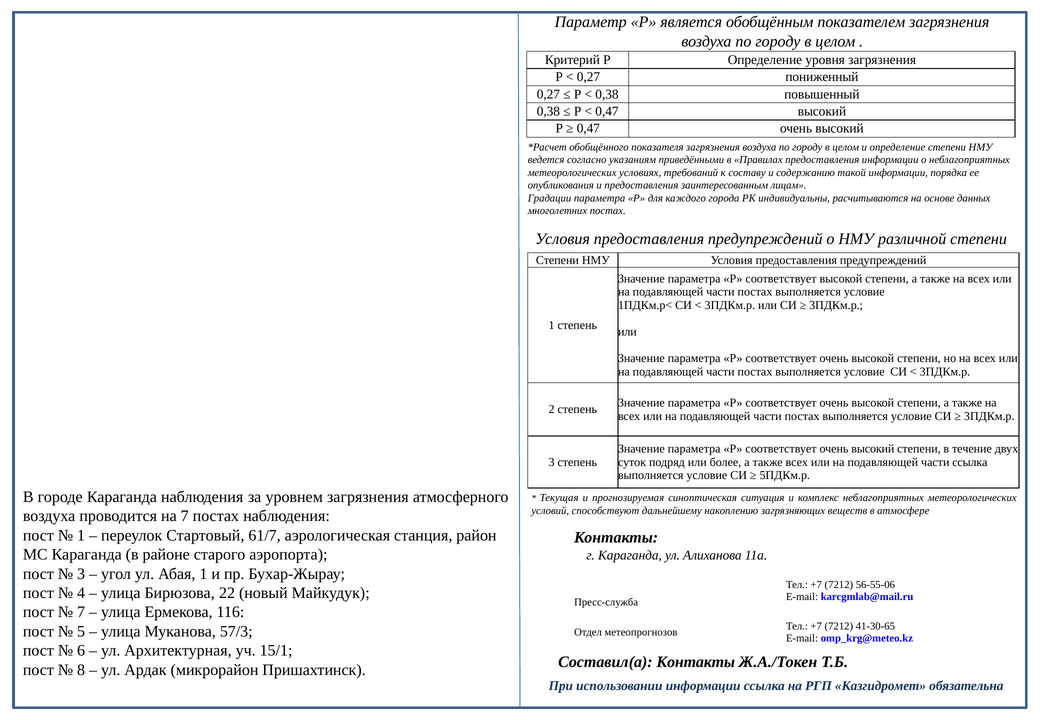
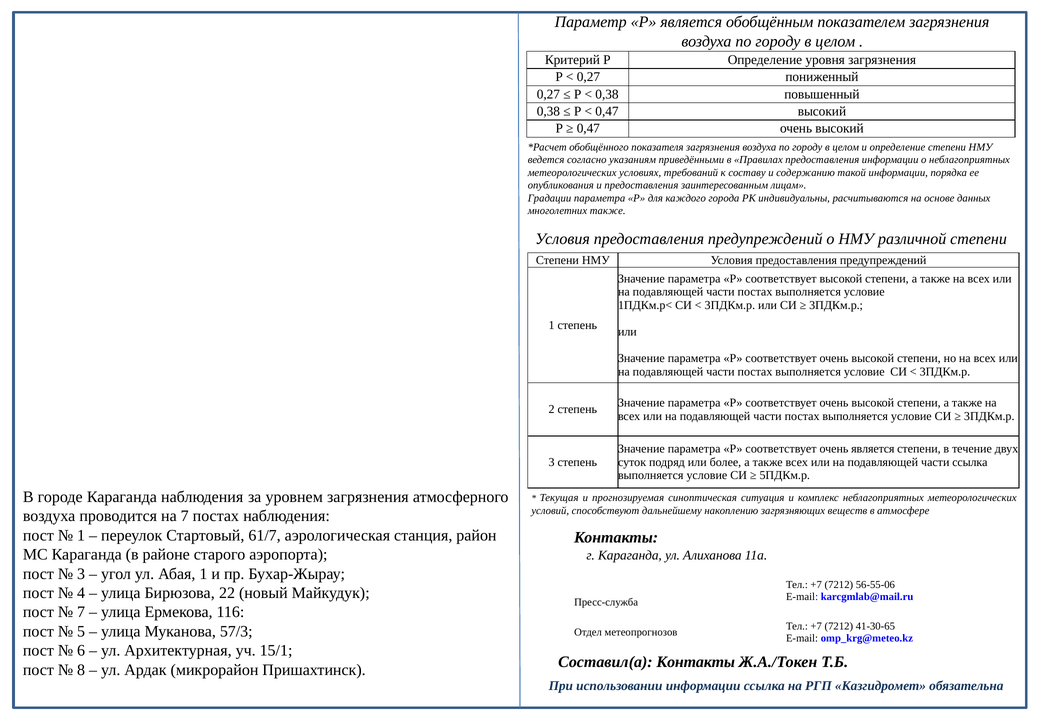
многолетних постах: постах -> также
соответствует очень высокий: высокий -> является
